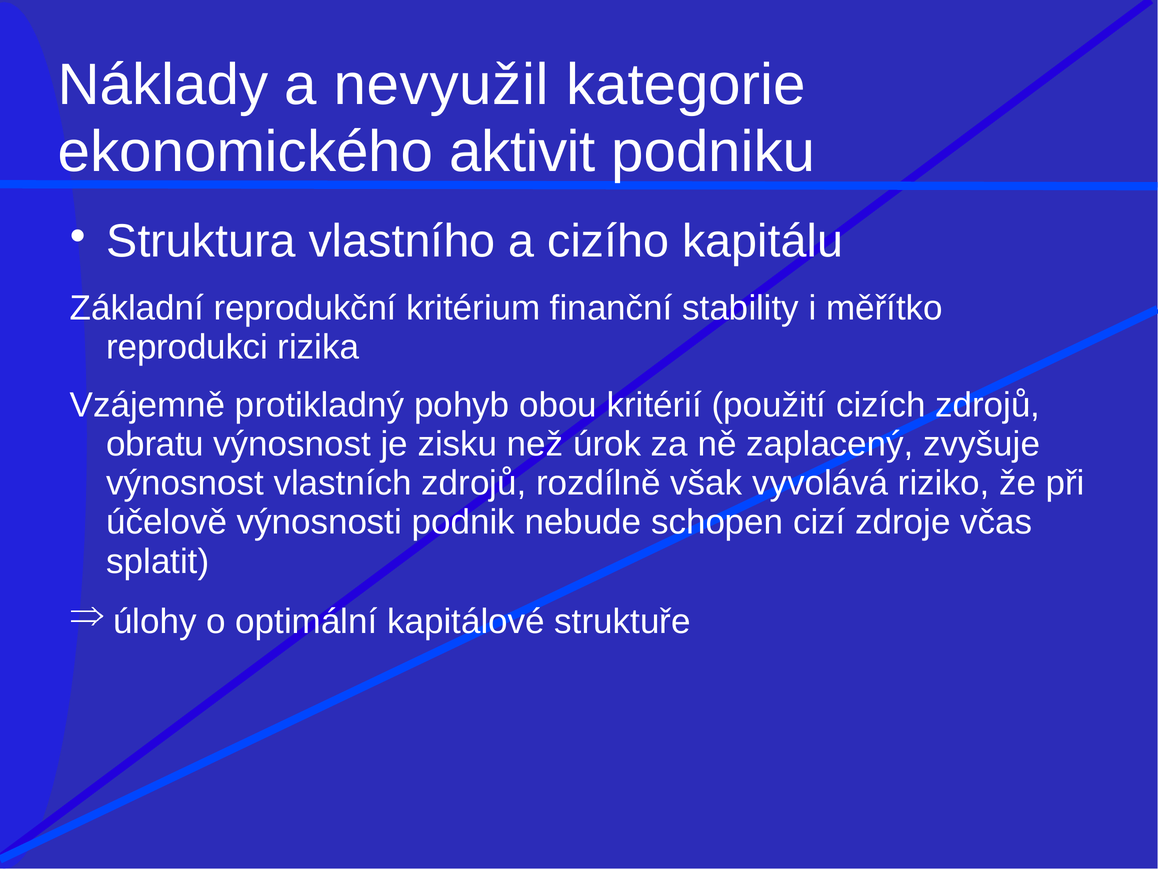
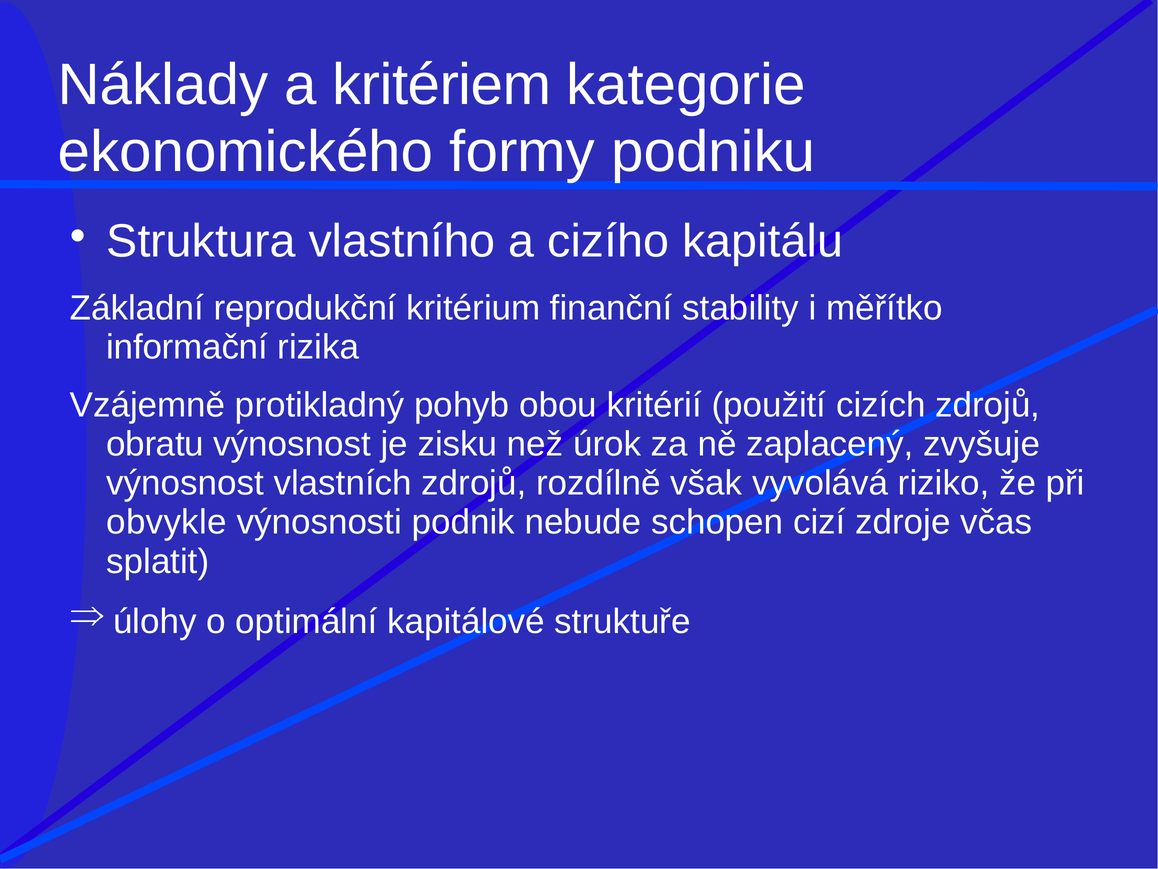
nevyužil: nevyužil -> kritériem
aktivit: aktivit -> formy
reprodukci: reprodukci -> informační
účelově: účelově -> obvykle
